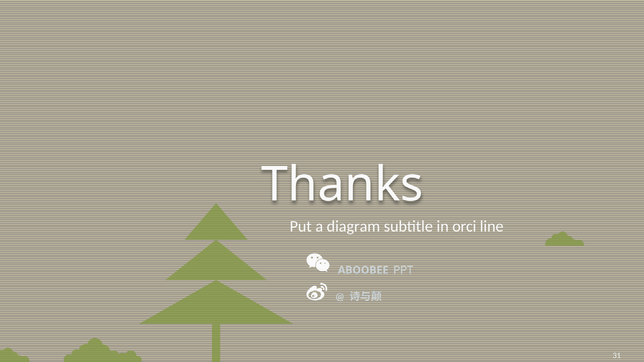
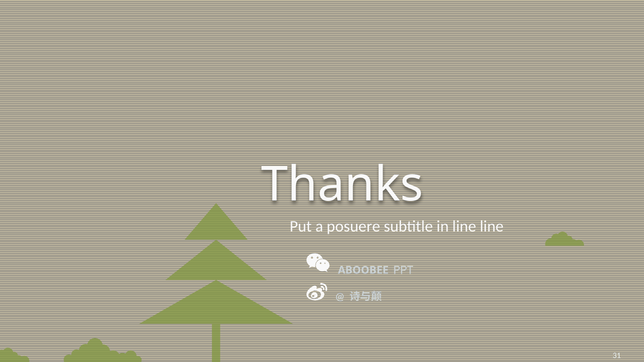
diagram: diagram -> posuere
in orci: orci -> line
